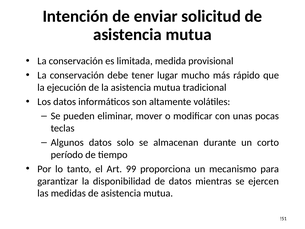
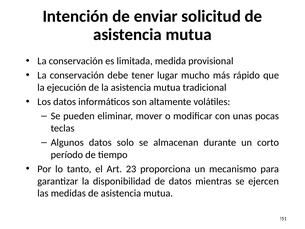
99: 99 -> 23
